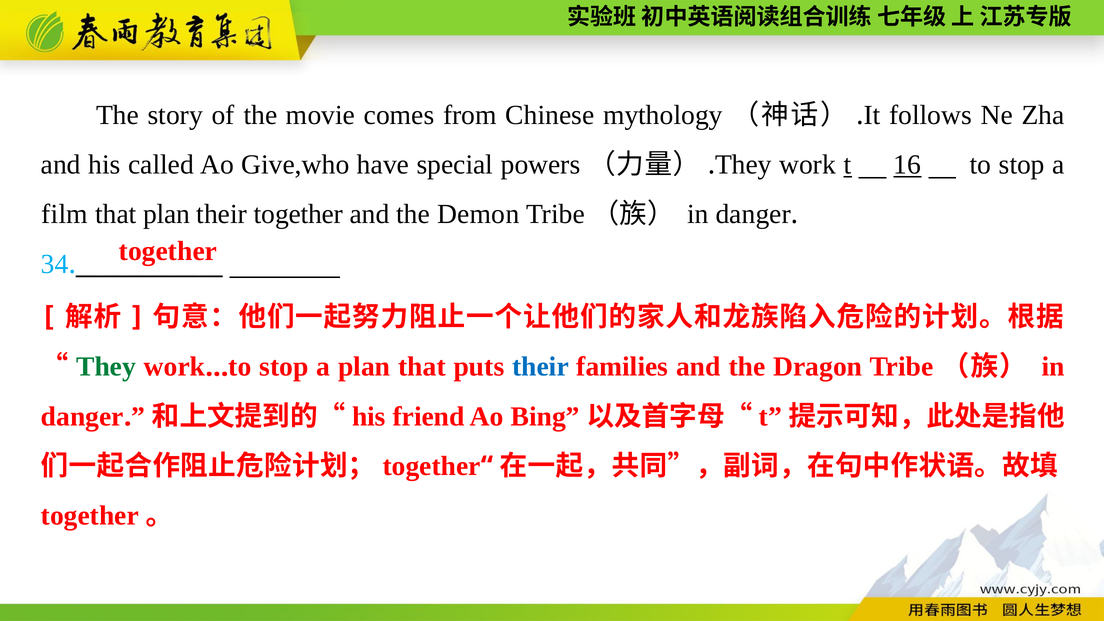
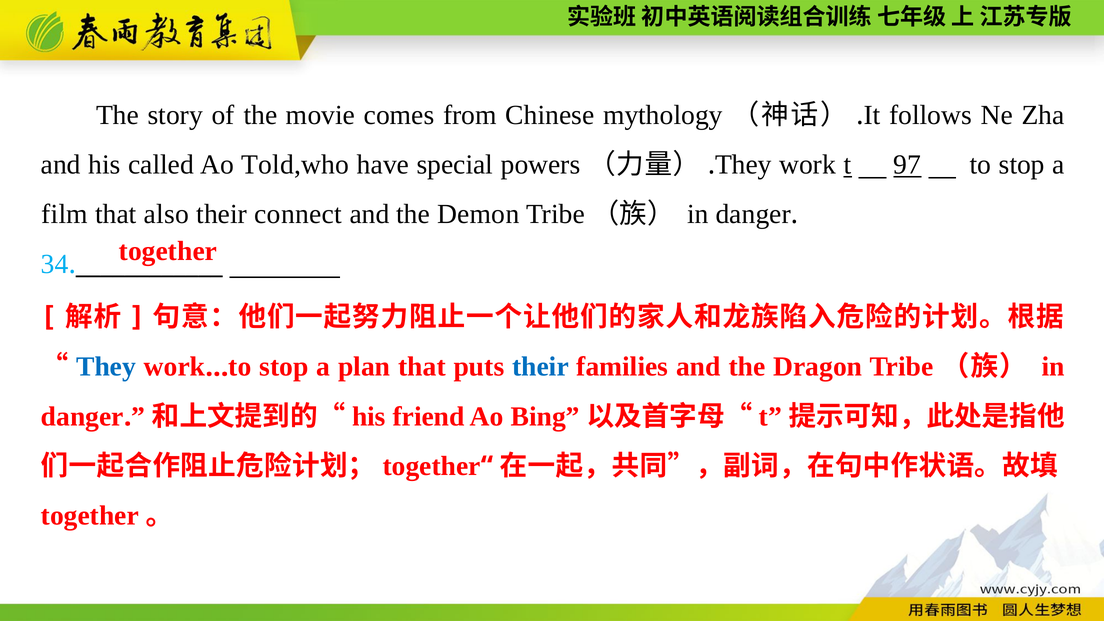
Give,who: Give,who -> Told,who
16: 16 -> 97
that plan: plan -> also
their together: together -> connect
They at (106, 367) colour: green -> blue
